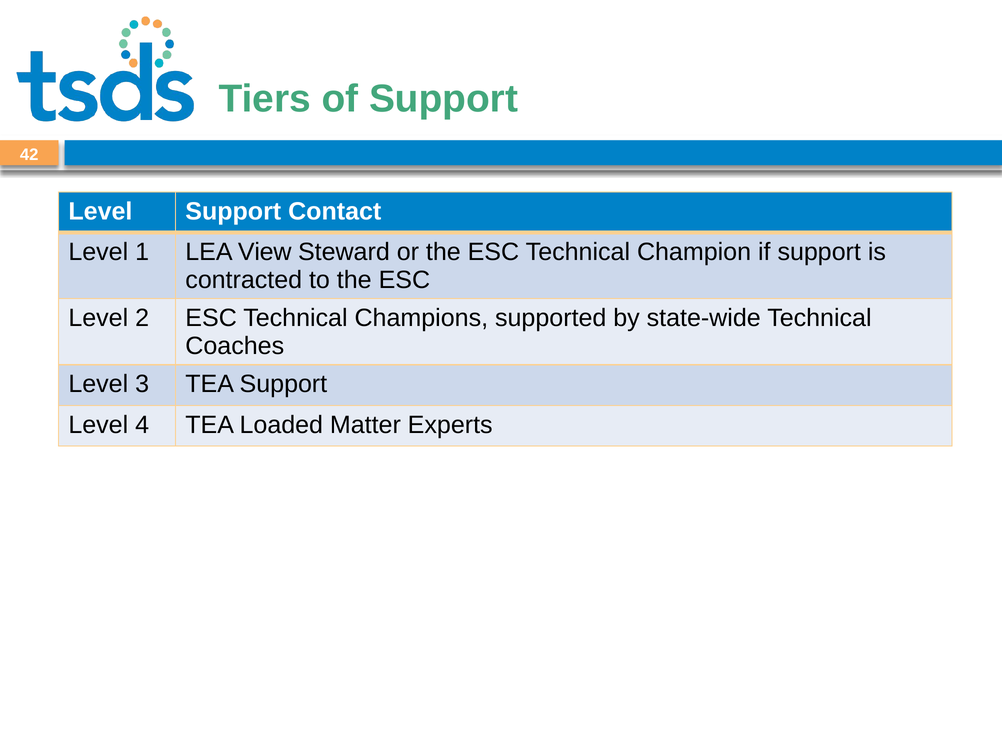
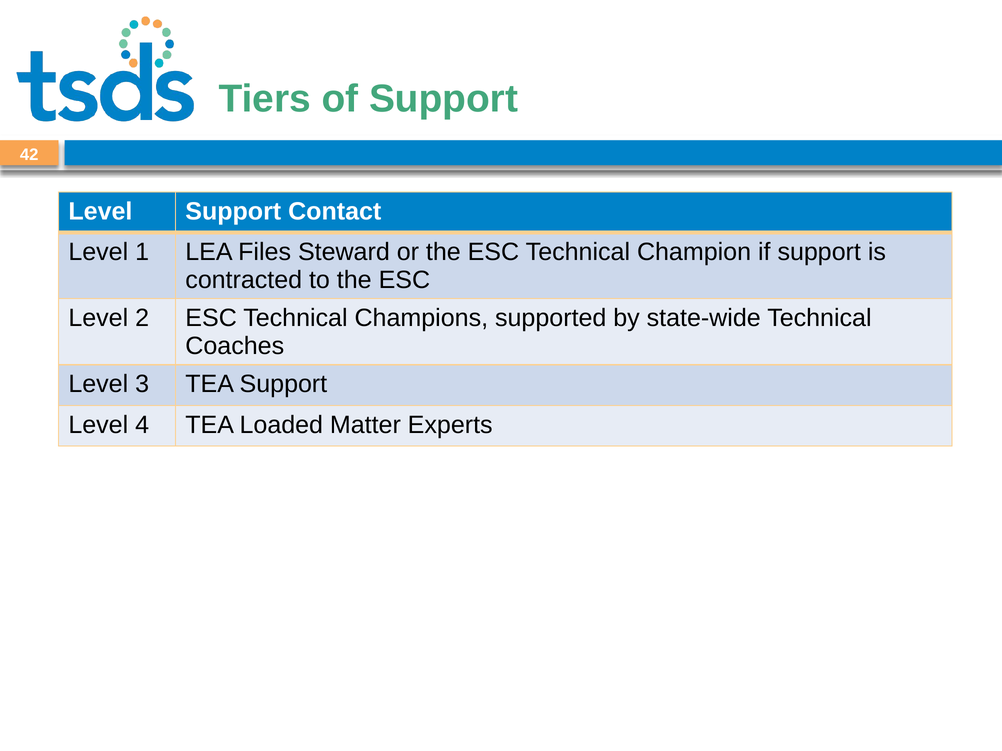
View: View -> Files
